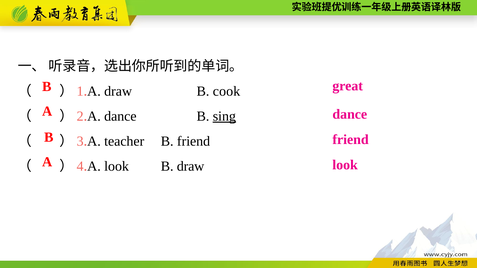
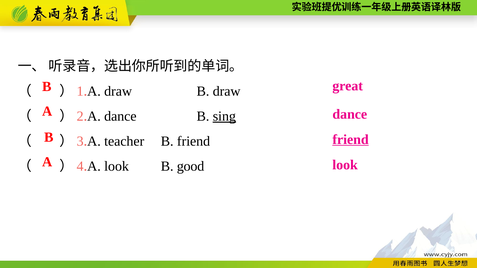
B cook: cook -> draw
friend at (351, 140) underline: none -> present
B draw: draw -> good
